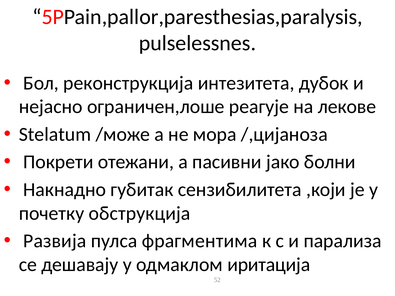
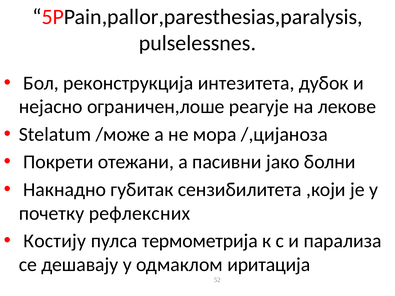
обструкција: обструкција -> рефлексних
Развија: Развија -> Костију
фрагментима: фрагментима -> термометрија
